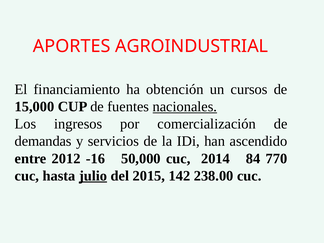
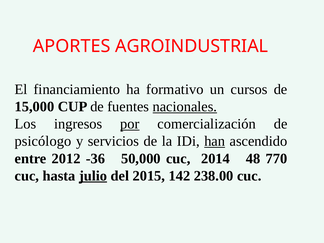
obtención: obtención -> formativo
por underline: none -> present
demandas: demandas -> psicólogo
han underline: none -> present
-16: -16 -> -36
84: 84 -> 48
